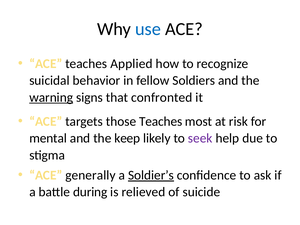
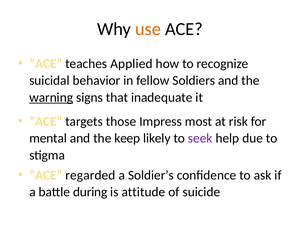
use colour: blue -> orange
confronted: confronted -> inadequate
those Teaches: Teaches -> Impress
generally: generally -> regarded
Soldier’s underline: present -> none
relieved: relieved -> attitude
